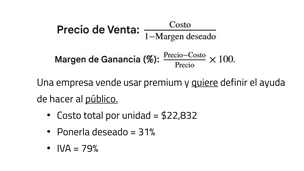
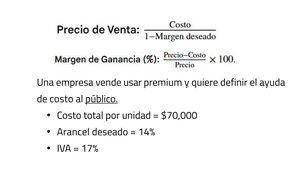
quiere underline: present -> none
de hacer: hacer -> costo
$22,832: $22,832 -> $70,000
Ponerla: Ponerla -> Arancel
31%: 31% -> 14%
79%: 79% -> 17%
